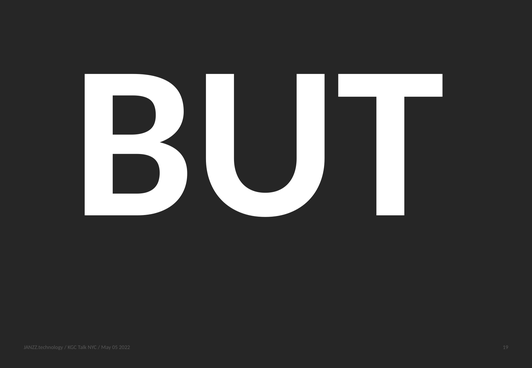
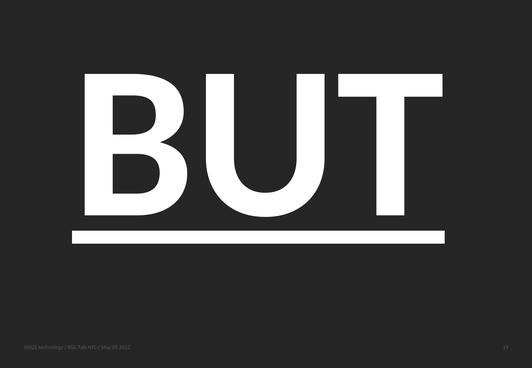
BUT underline: none -> present
